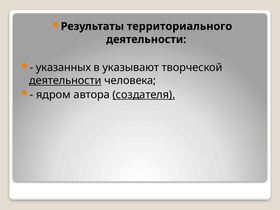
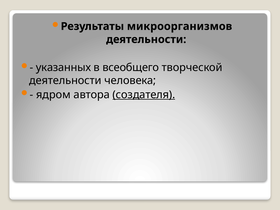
территориального: территориального -> микроорганизмов
указывают: указывают -> всеобщего
деятельности at (65, 81) underline: present -> none
